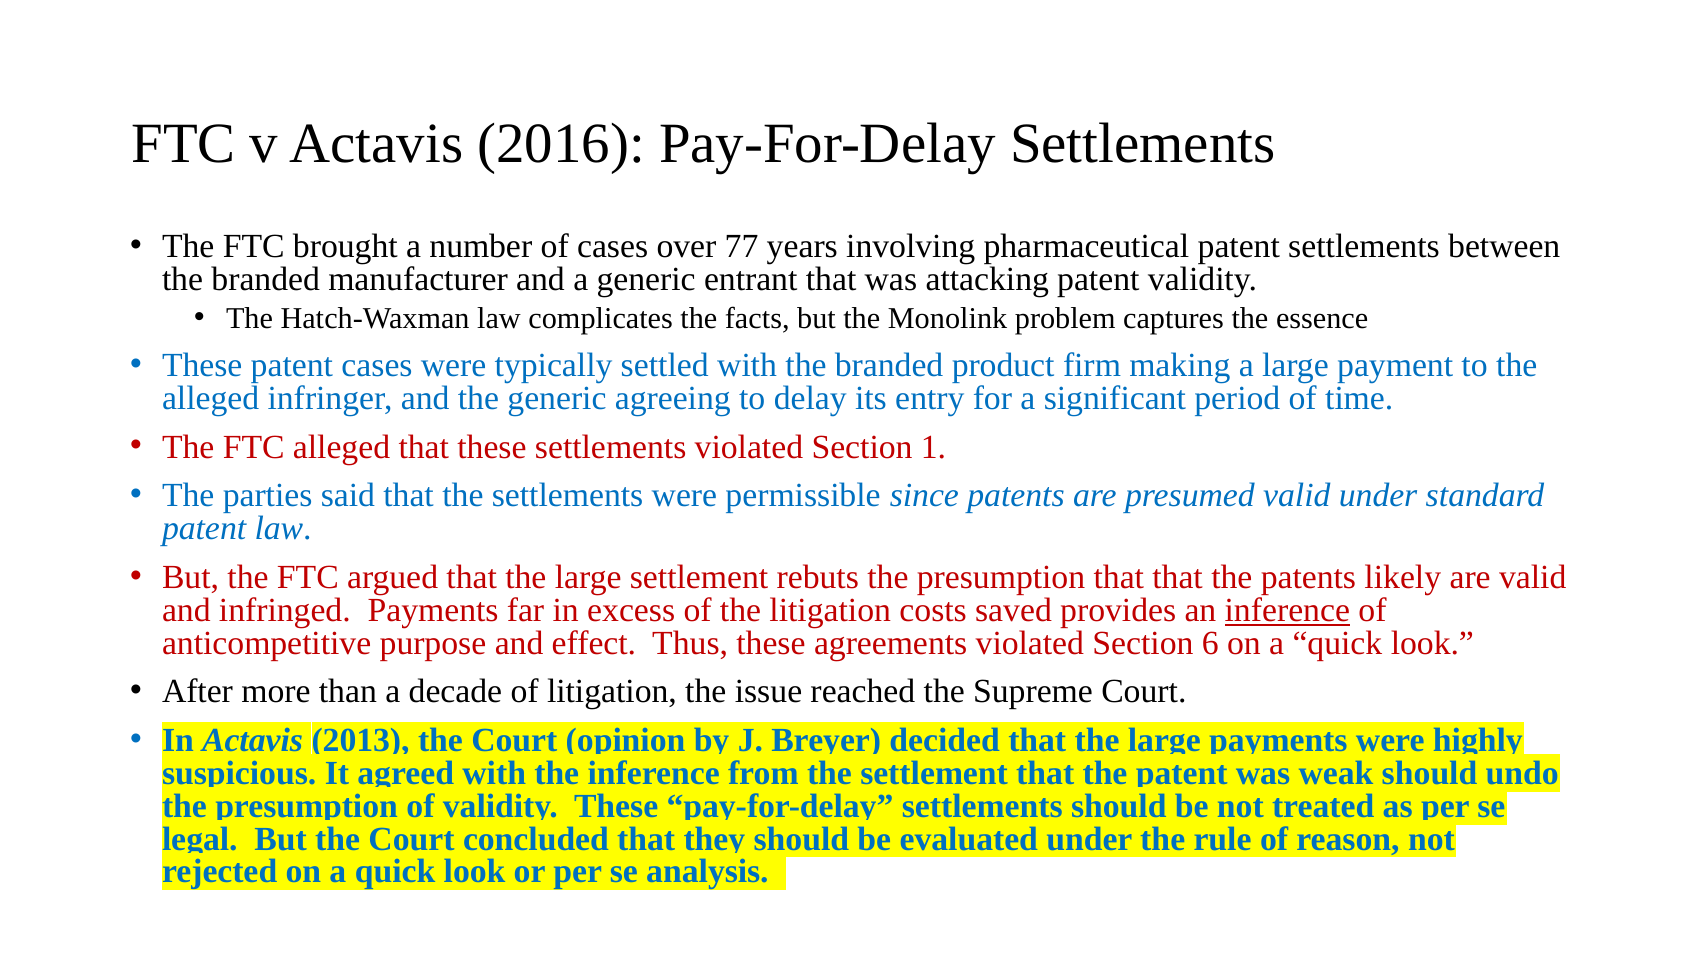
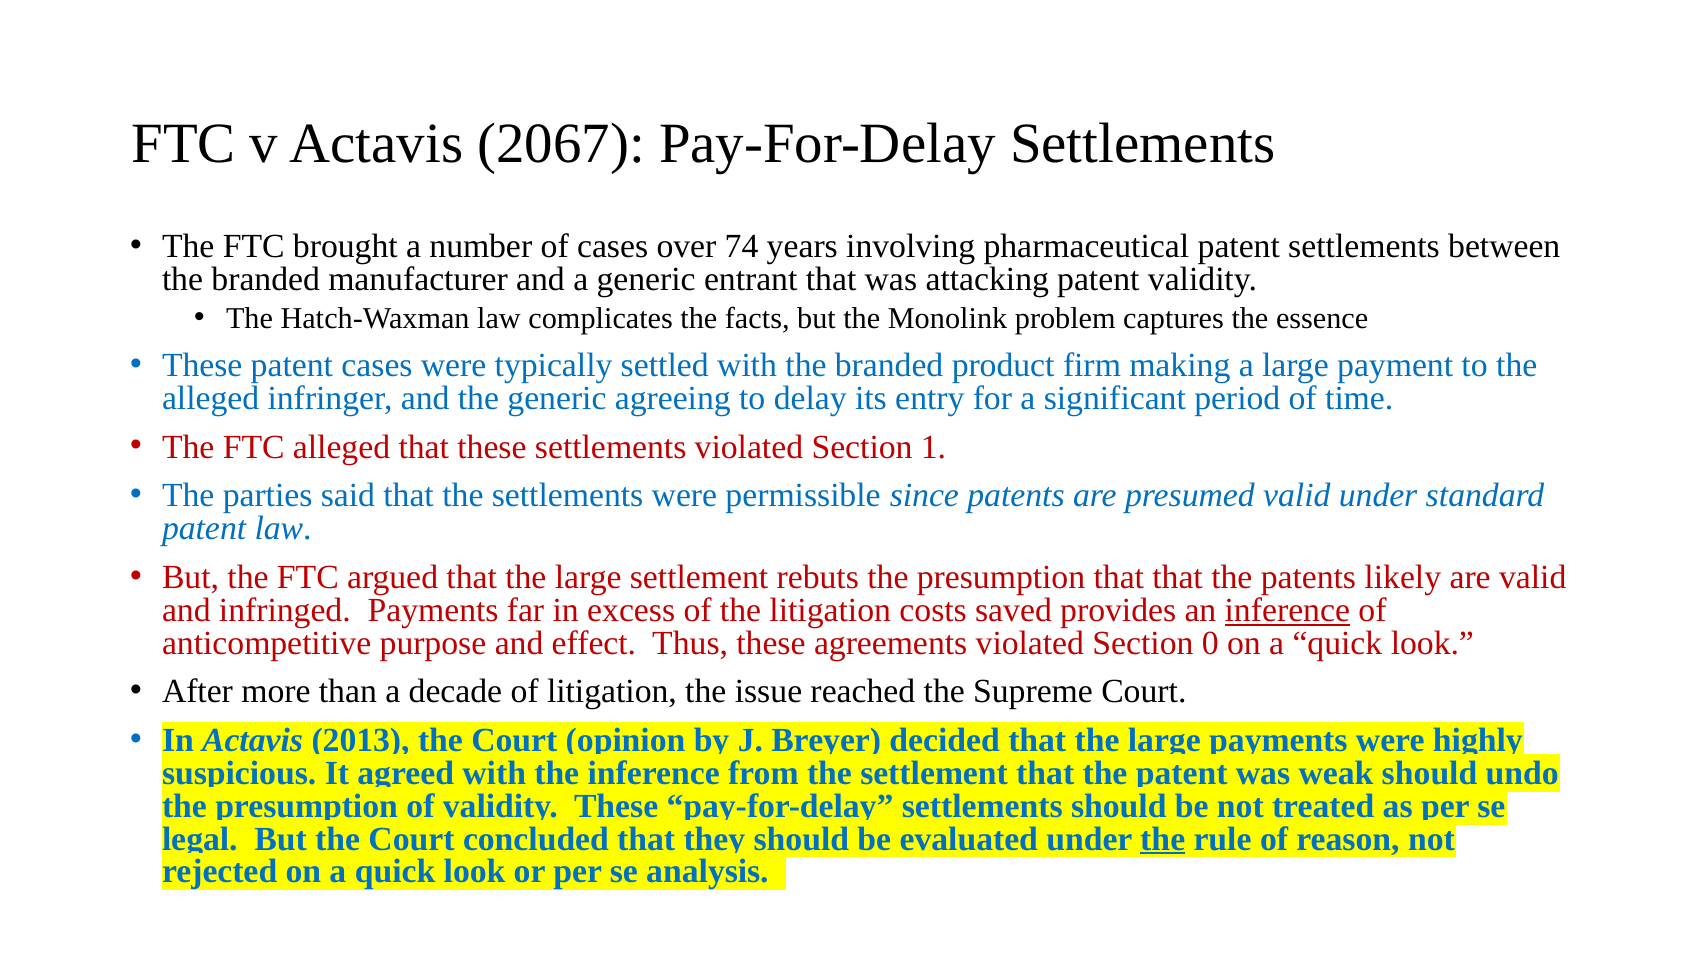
2016: 2016 -> 2067
77: 77 -> 74
6: 6 -> 0
the at (1163, 839) underline: none -> present
